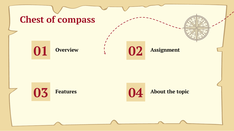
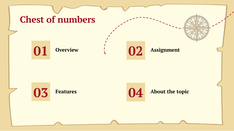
compass: compass -> numbers
